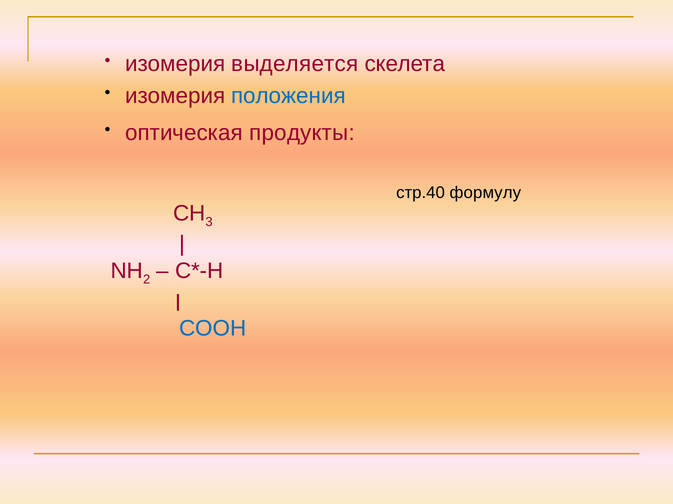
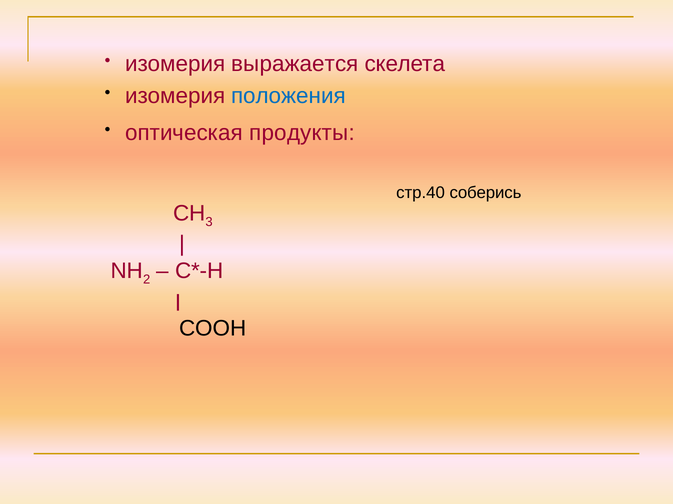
выделяется: выделяется -> выражается
формулу: формулу -> соберись
СООН colour: blue -> black
